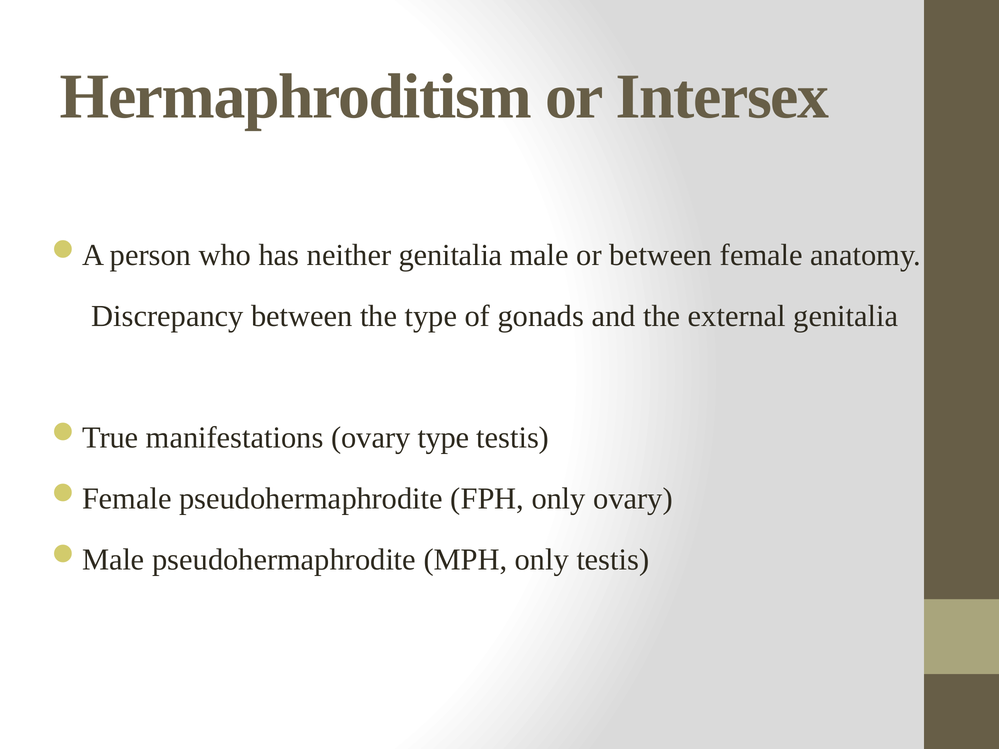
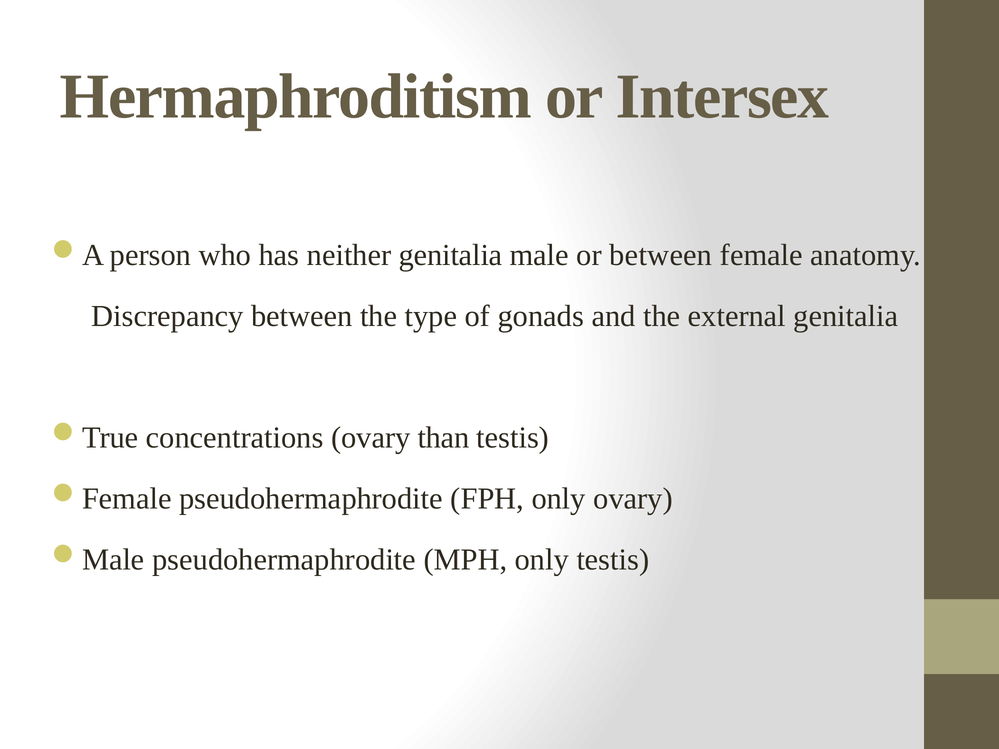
manifestations: manifestations -> concentrations
ovary type: type -> than
